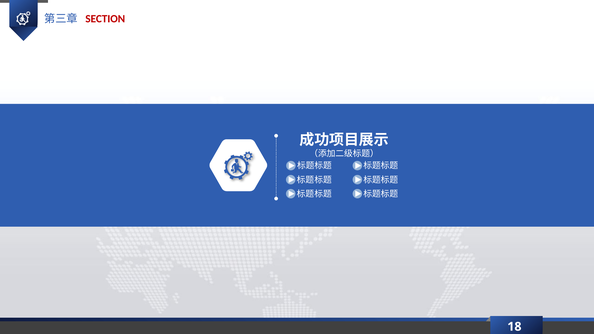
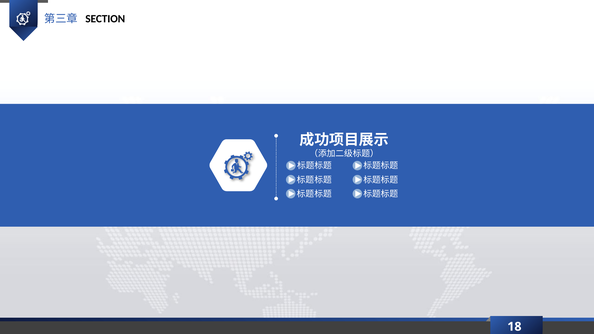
SECTION colour: red -> black
